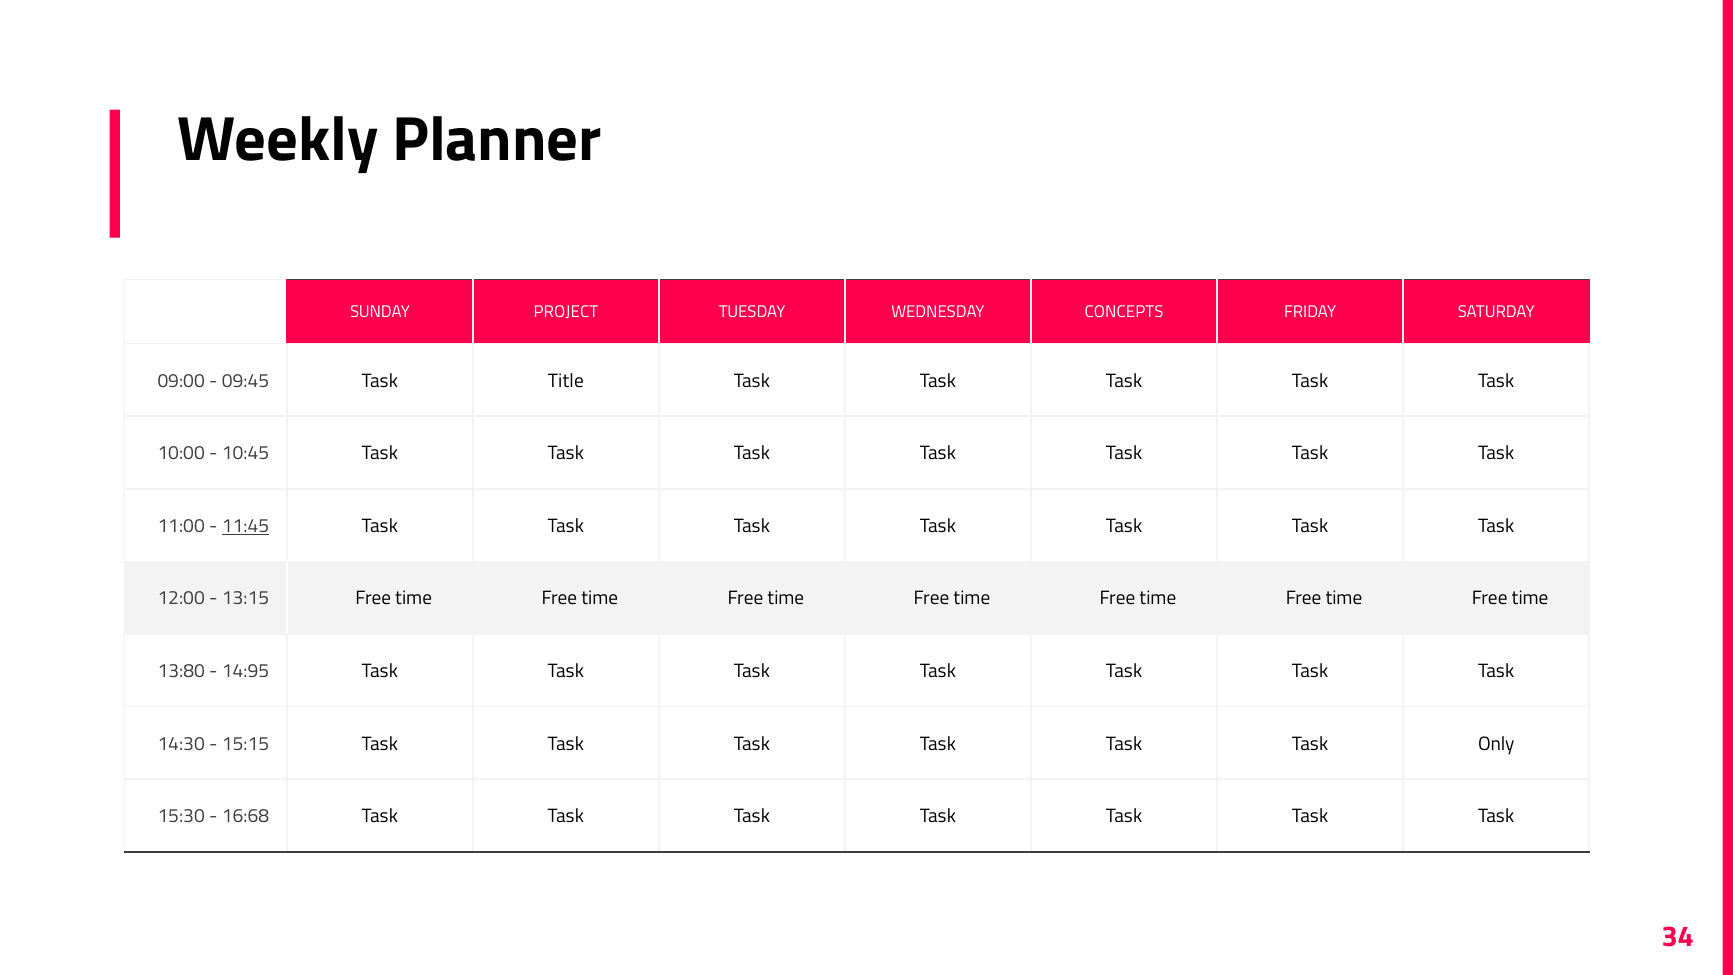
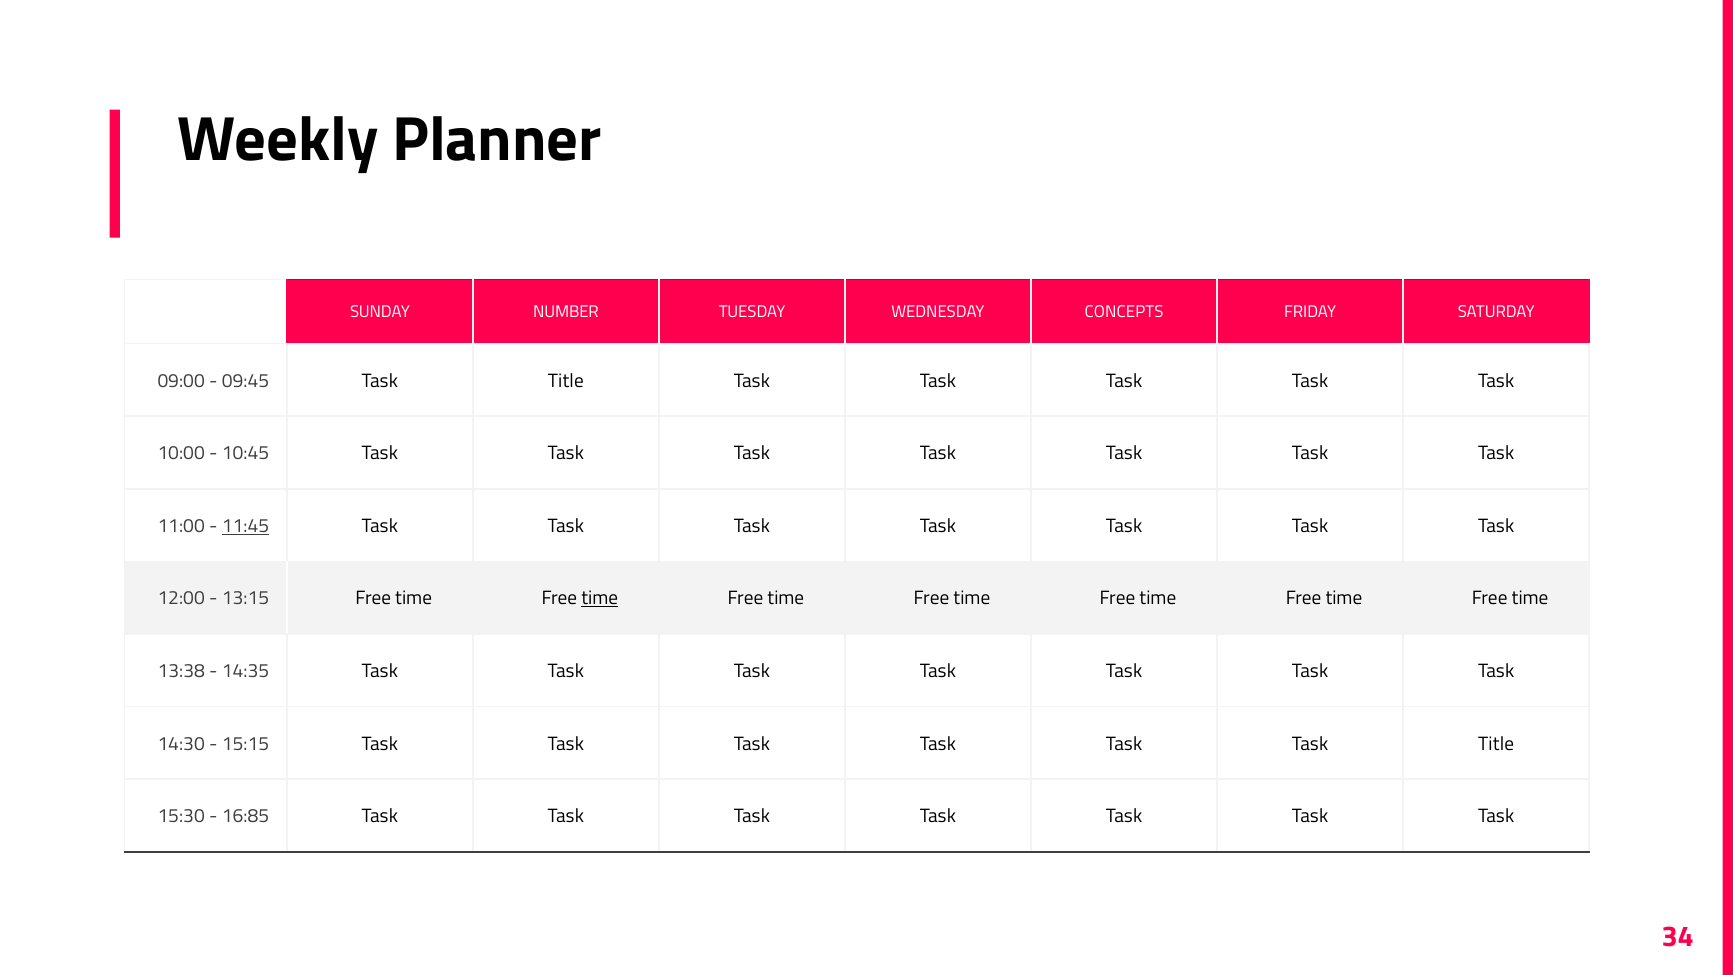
PROJECT: PROJECT -> NUMBER
time at (600, 598) underline: none -> present
13:80: 13:80 -> 13:38
14:95: 14:95 -> 14:35
Task Task Only: Only -> Title
16:68: 16:68 -> 16:85
